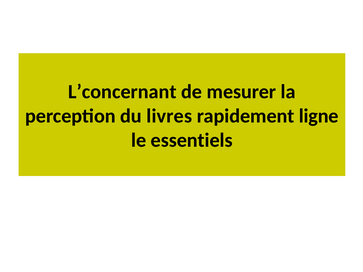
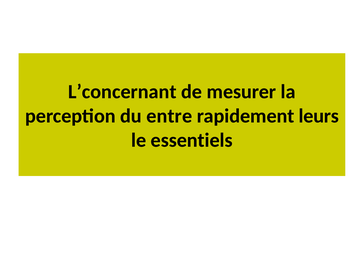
livres: livres -> entre
ligne: ligne -> leurs
